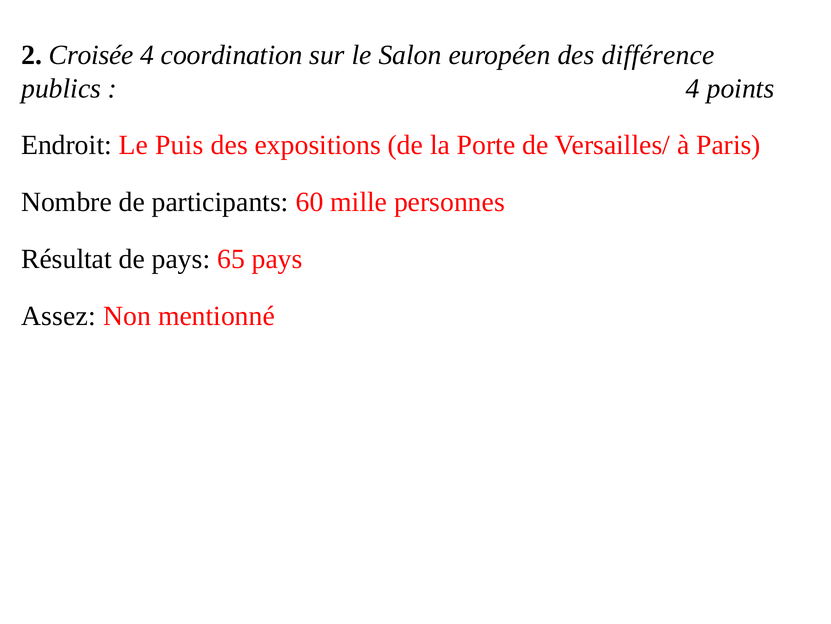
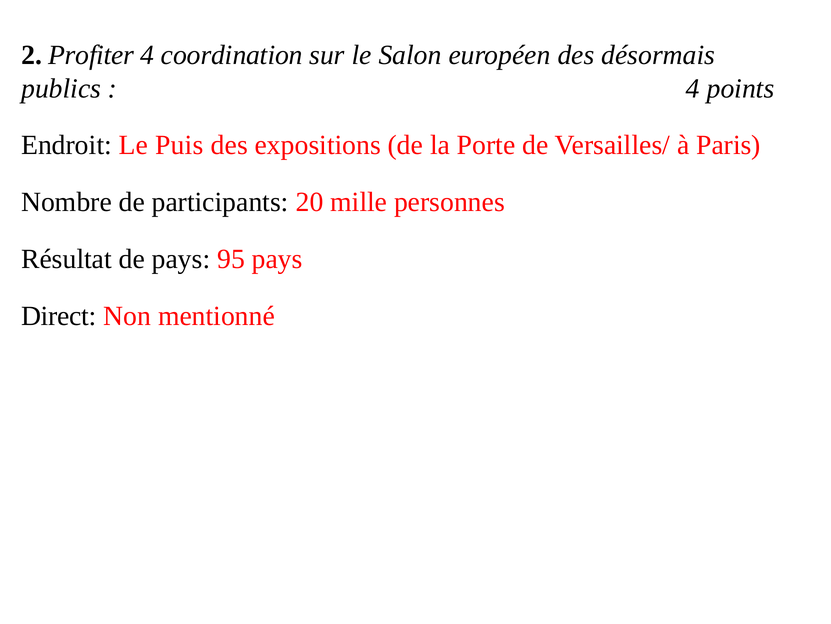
Croisée: Croisée -> Profiter
différence: différence -> désormais
60: 60 -> 20
65: 65 -> 95
Assez: Assez -> Direct
